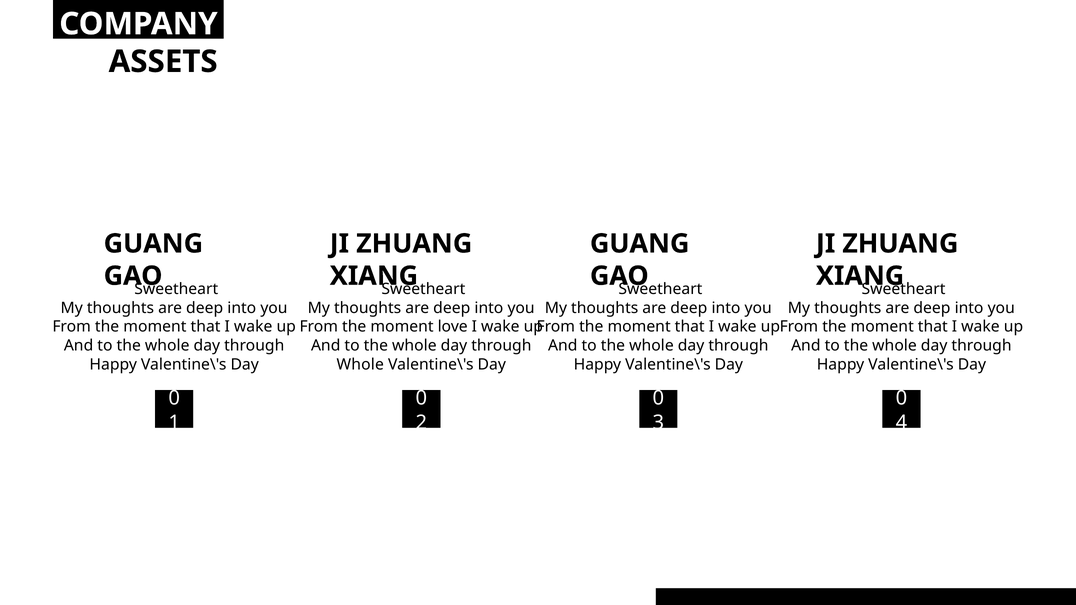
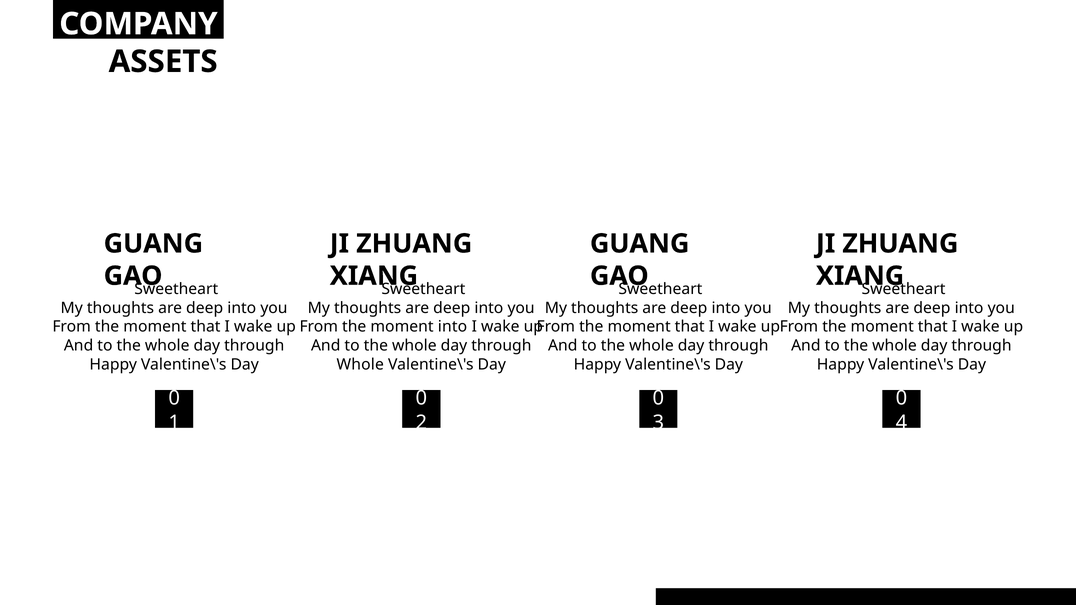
moment love: love -> into
